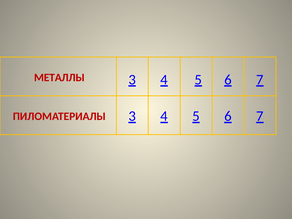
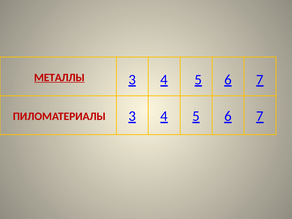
МЕТАЛЛЫ underline: none -> present
